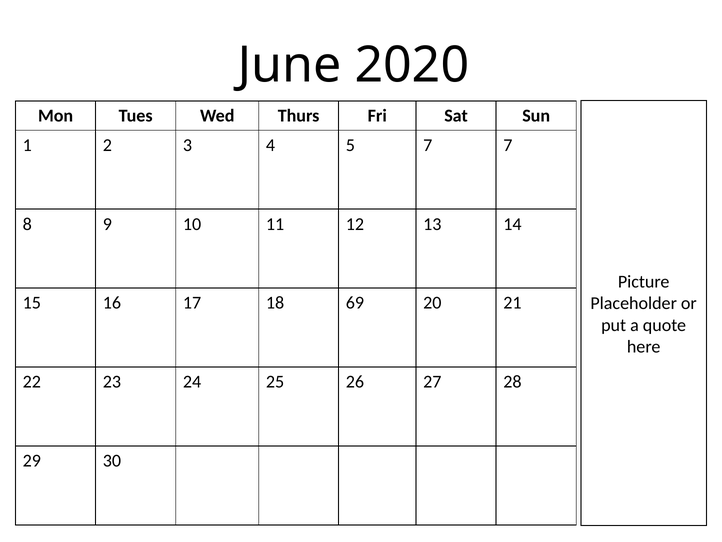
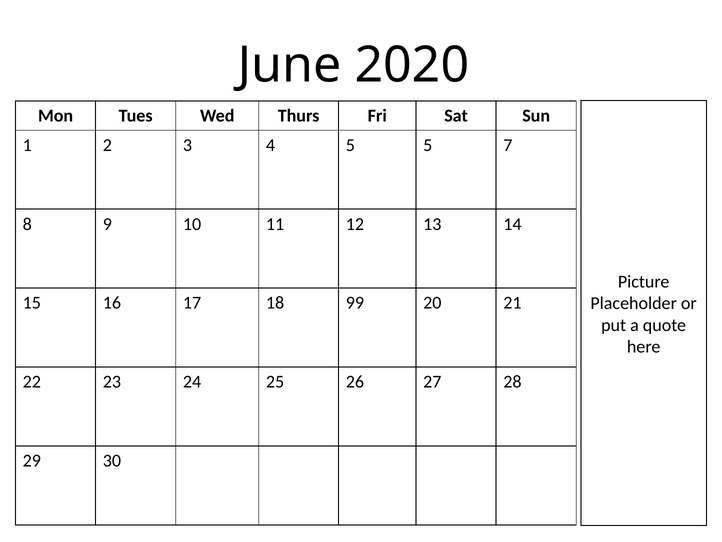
5 7: 7 -> 5
69: 69 -> 99
